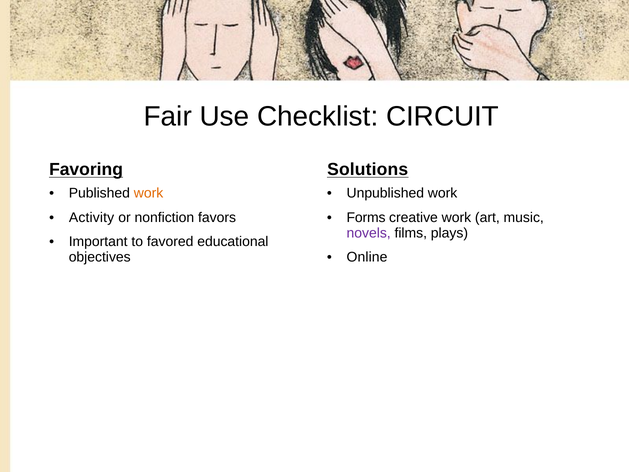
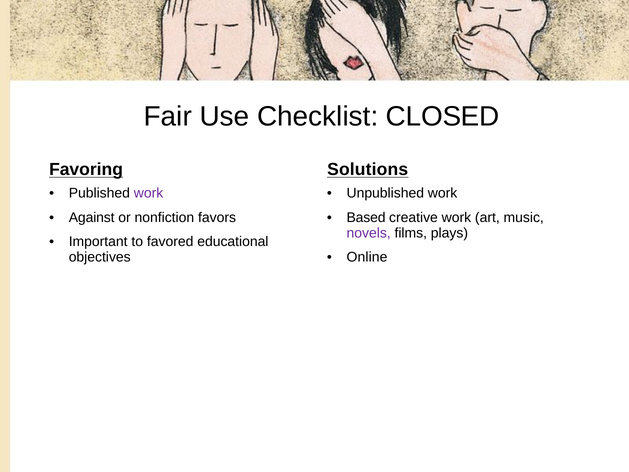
CIRCUIT: CIRCUIT -> CLOSED
work at (149, 193) colour: orange -> purple
Activity: Activity -> Against
Forms: Forms -> Based
